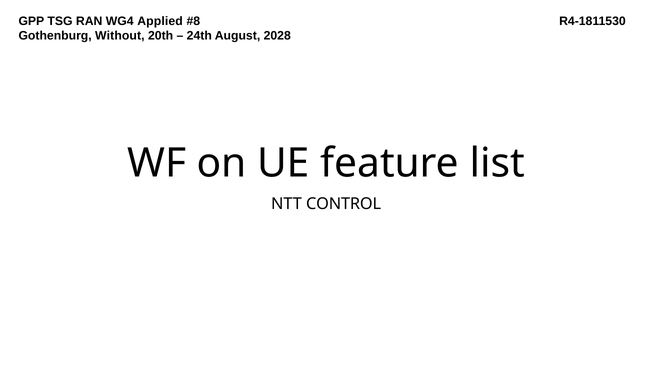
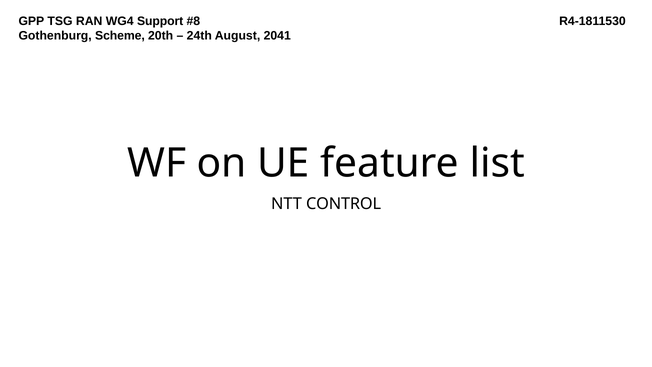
Applied: Applied -> Support
Without: Without -> Scheme
2028: 2028 -> 2041
